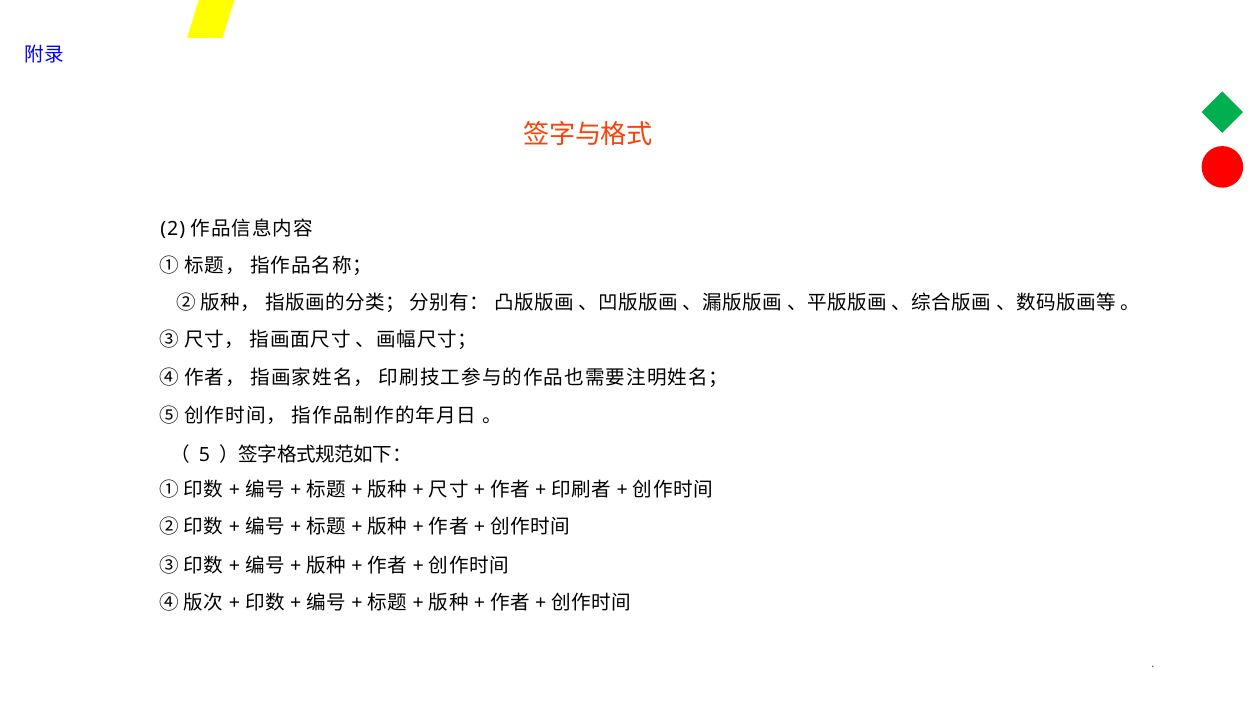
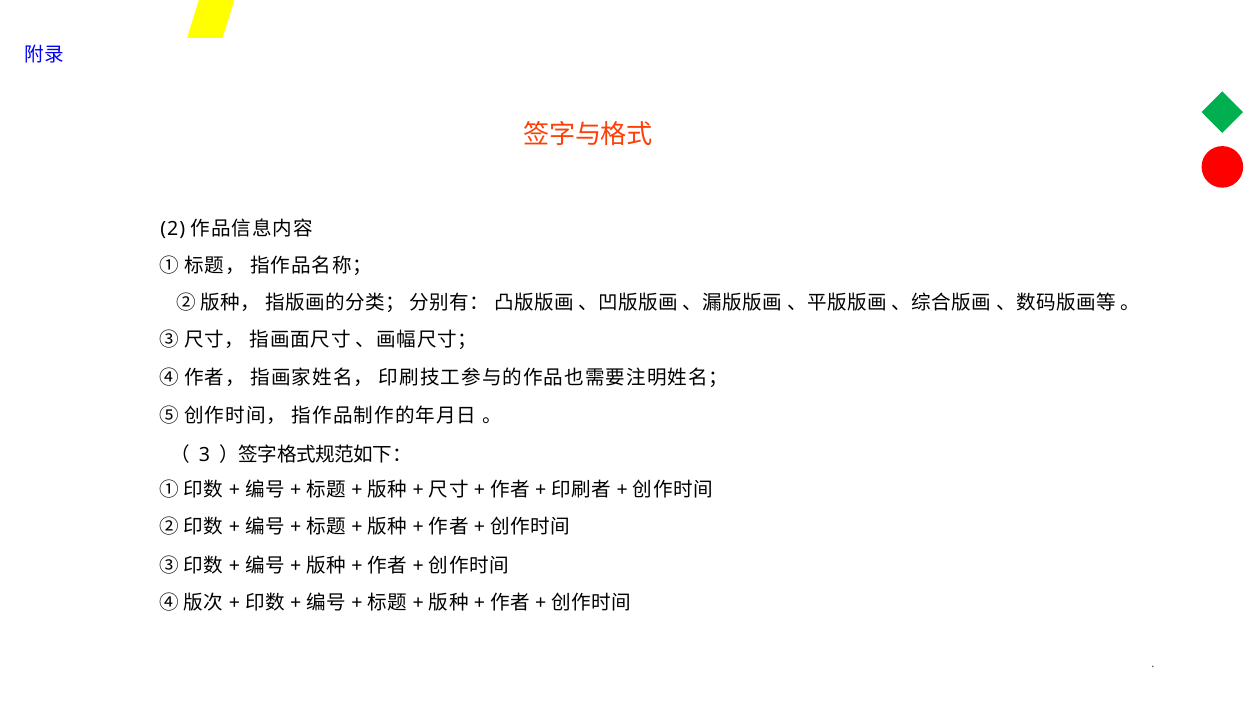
5: 5 -> 3
